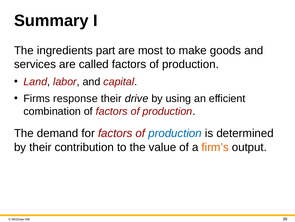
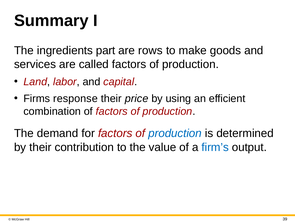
most: most -> rows
drive: drive -> price
firm’s colour: orange -> blue
